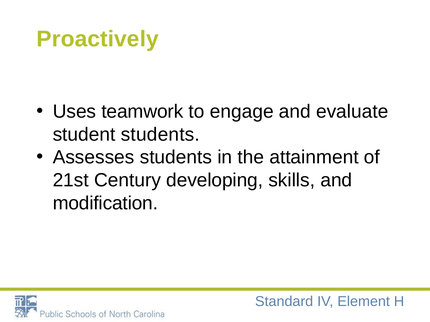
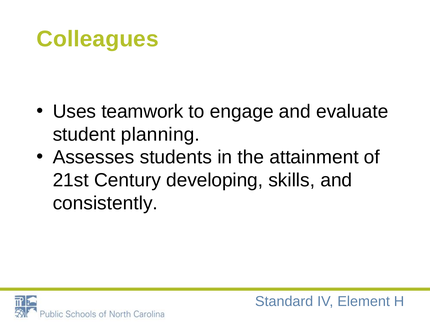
Proactively: Proactively -> Colleagues
student students: students -> planning
modification: modification -> consistently
